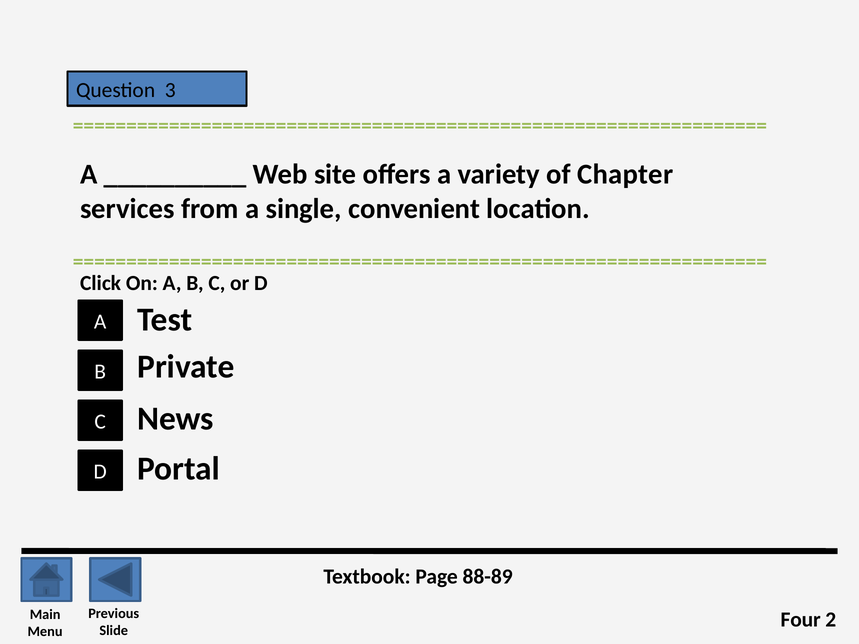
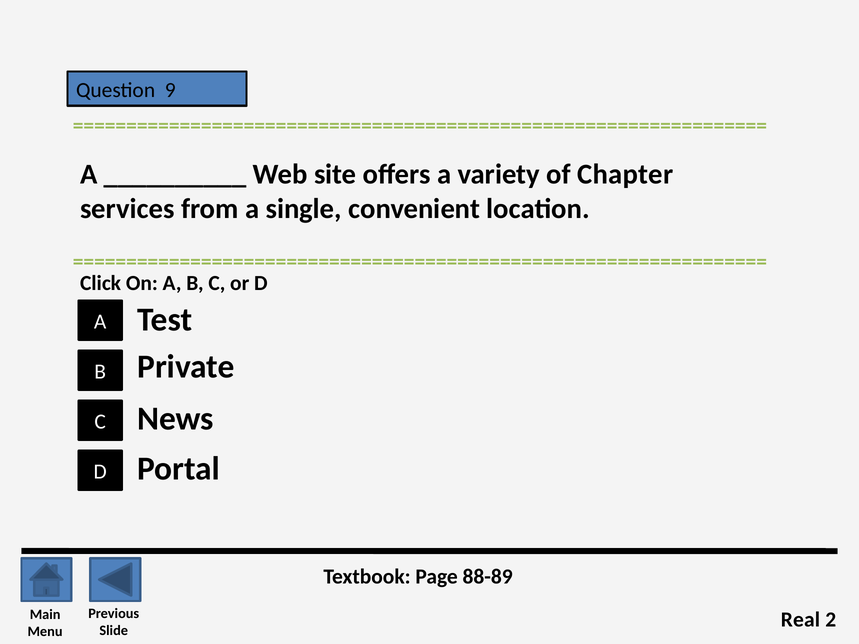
3: 3 -> 9
Four: Four -> Real
